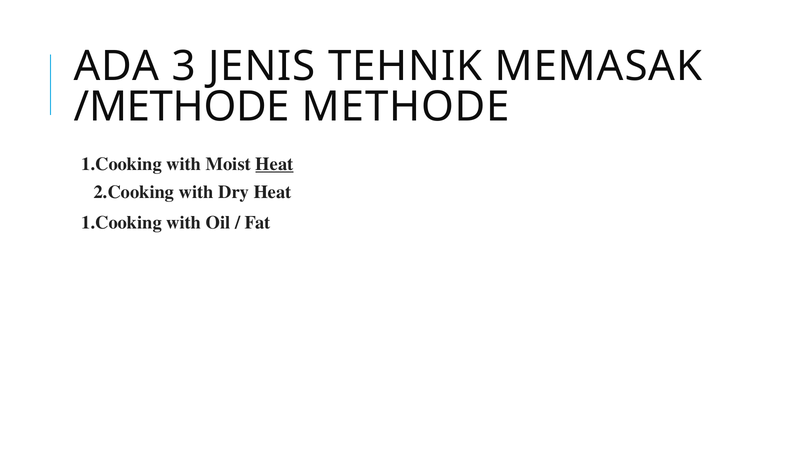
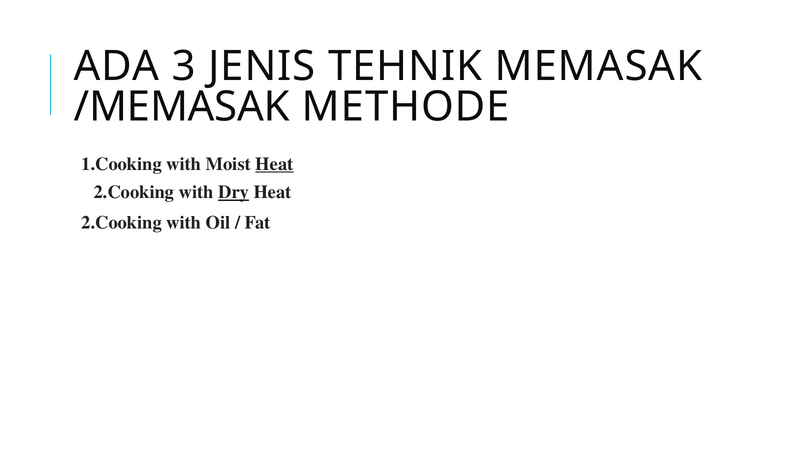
/METHODE: /METHODE -> /MEMASAK
Dry underline: none -> present
1.Cooking at (122, 222): 1.Cooking -> 2.Cooking
